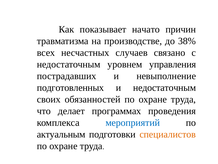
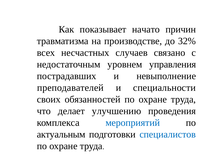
38%: 38% -> 32%
подготовленных: подготовленных -> преподавателей
и недостаточным: недостаточным -> специальности
программах: программах -> улучшению
специалистов colour: orange -> blue
